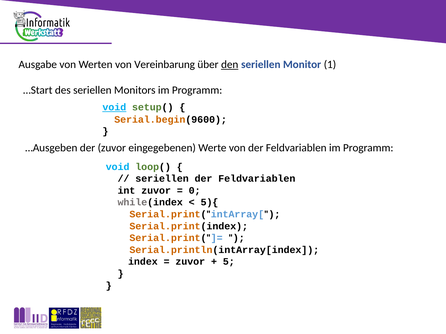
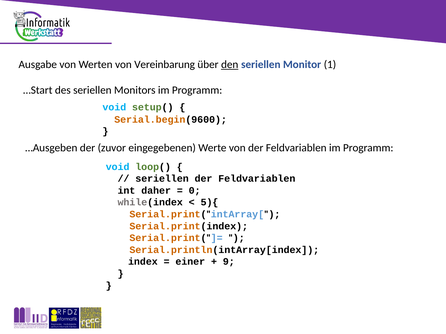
void at (114, 108) underline: present -> none
int zuvor: zuvor -> daher
zuvor at (190, 262): zuvor -> einer
5: 5 -> 9
